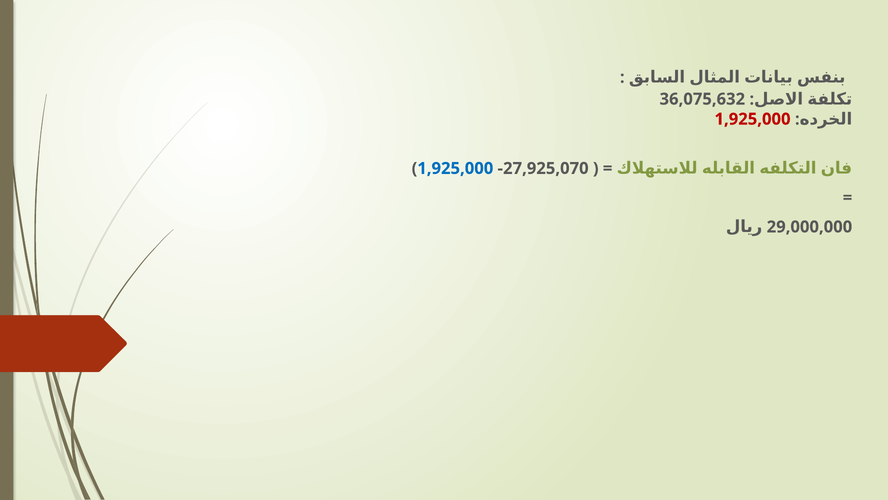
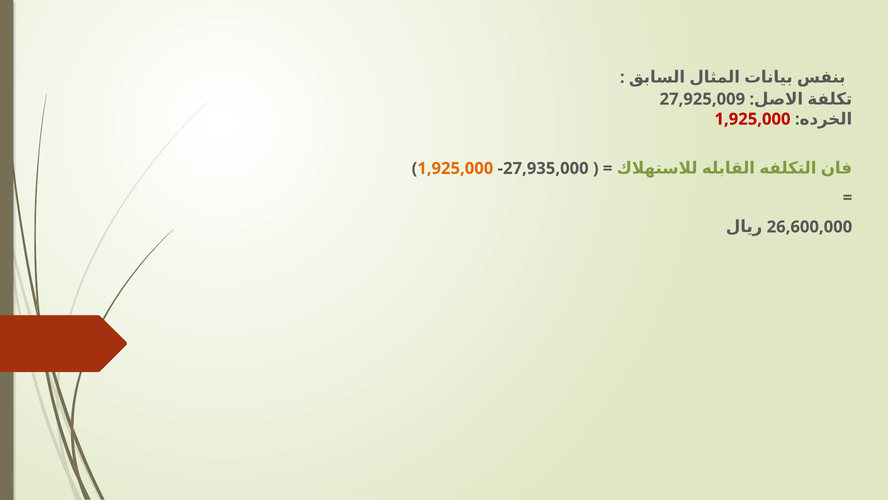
36,075,632: 36,075,632 -> 27,925,009
1,925,000 at (455, 168) colour: blue -> orange
27,925,070: 27,925,070 -> 27,935,000
29,000,000: 29,000,000 -> 26,600,000
